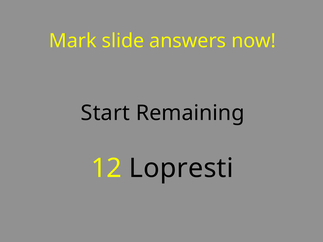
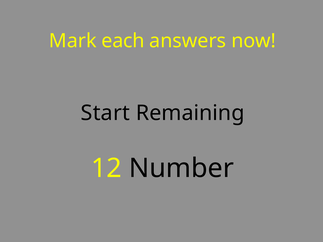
slide: slide -> each
Lopresti: Lopresti -> Number
